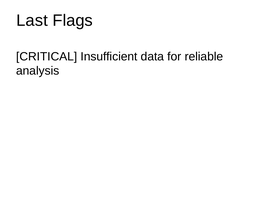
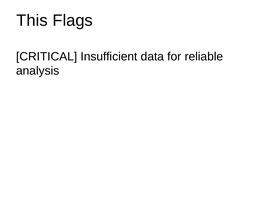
Last: Last -> This
